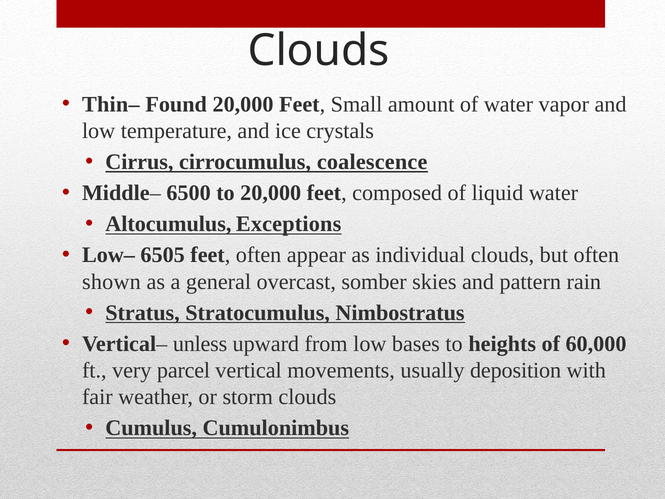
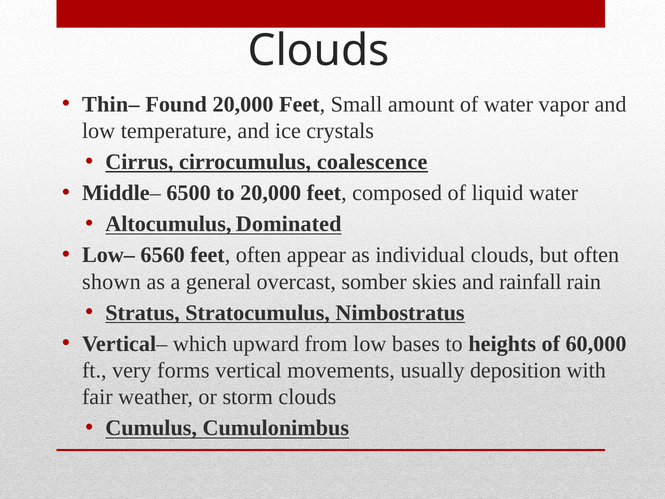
Exceptions: Exceptions -> Dominated
6505: 6505 -> 6560
pattern: pattern -> rainfall
unless: unless -> which
parcel: parcel -> forms
